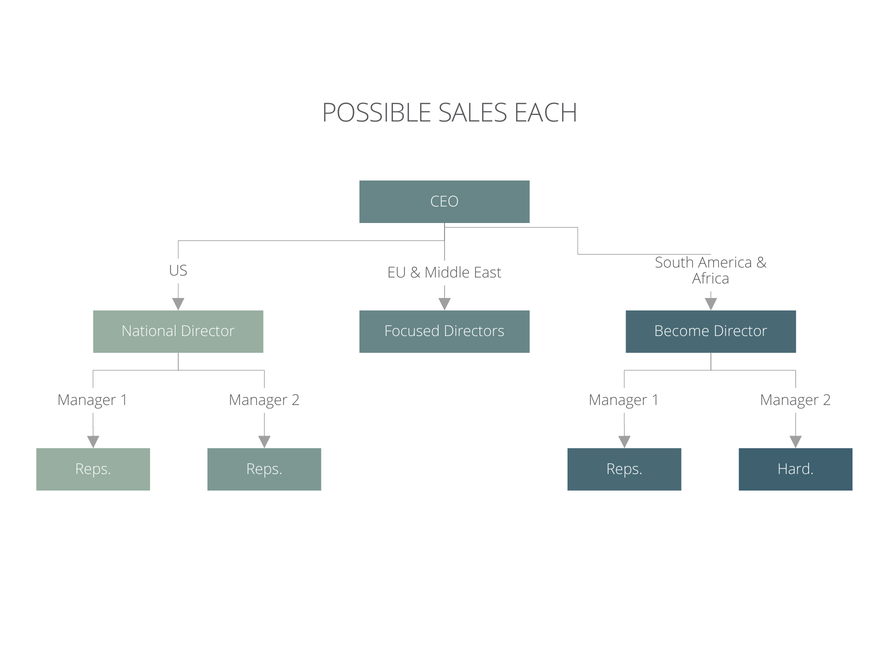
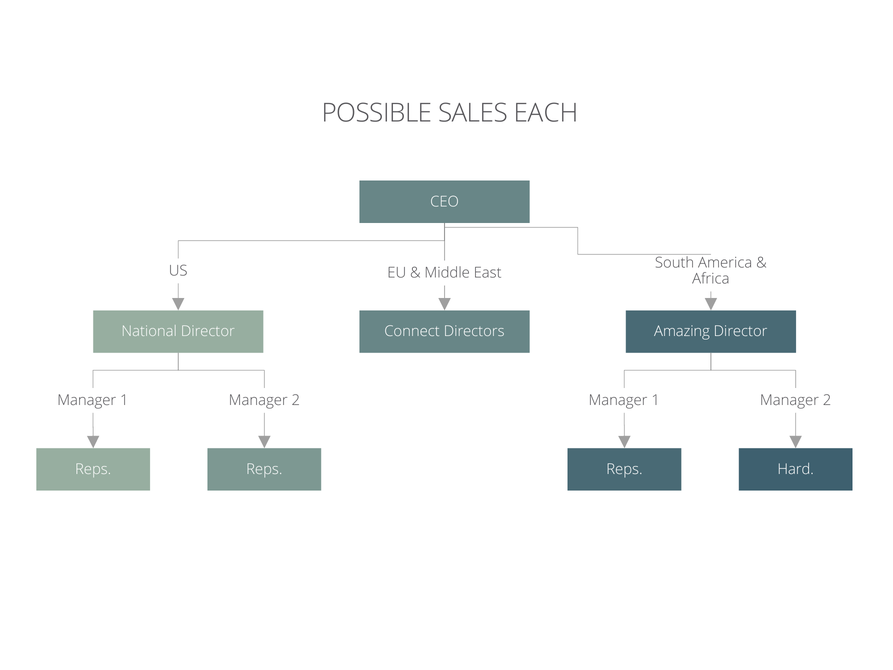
Focused: Focused -> Connect
Become: Become -> Amazing
